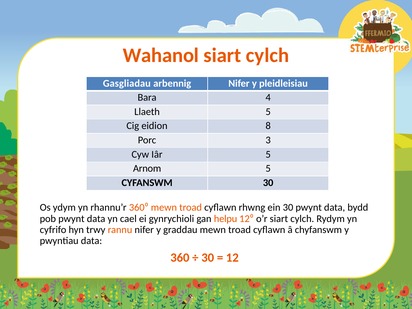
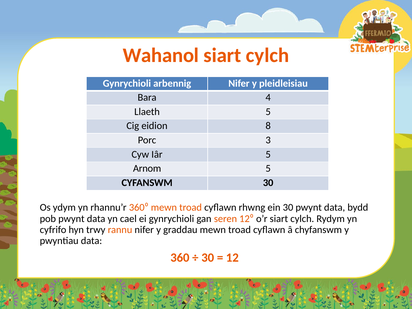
Gasgliadau at (127, 83): Gasgliadau -> Gynrychioli
helpu: helpu -> seren
